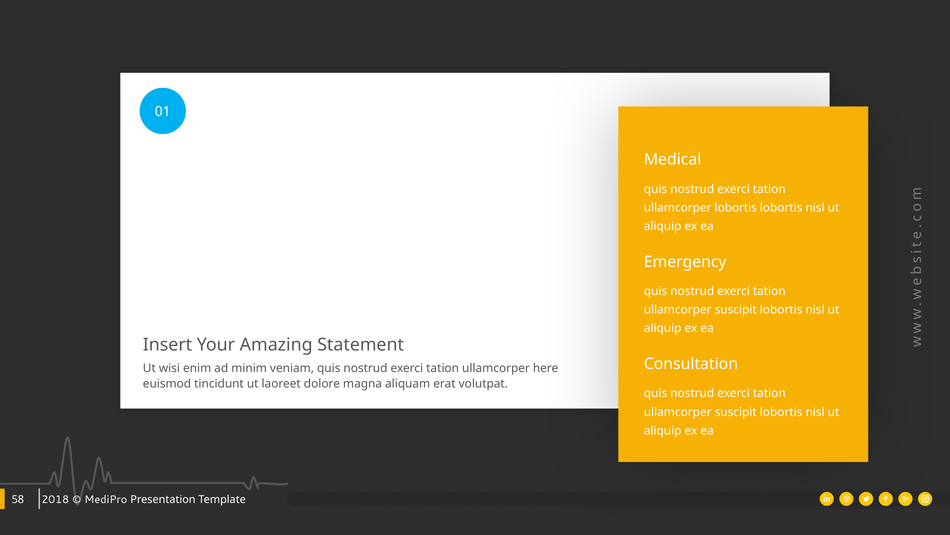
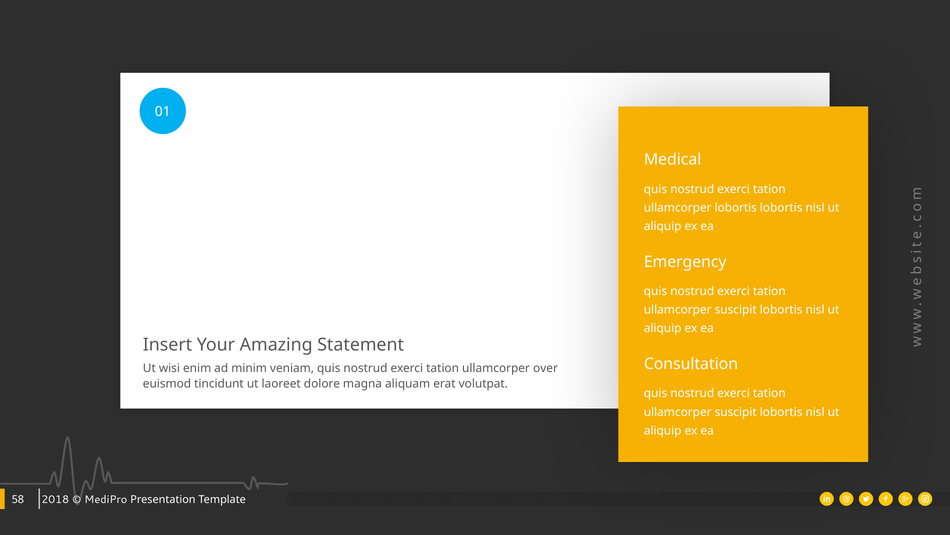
here: here -> over
